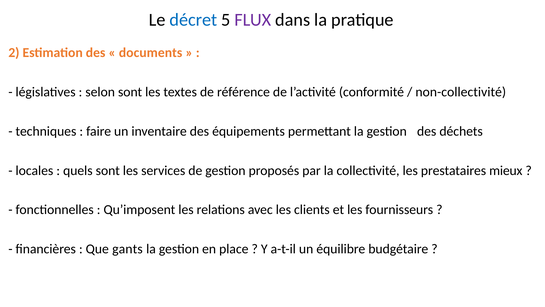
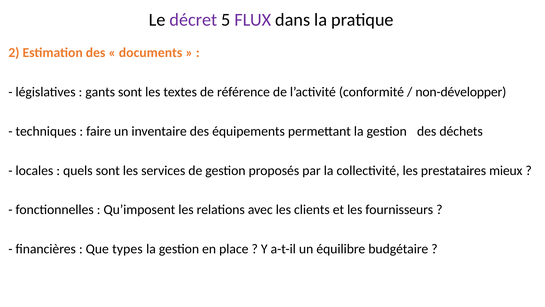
décret colour: blue -> purple
selon: selon -> gants
non-collectivité: non-collectivité -> non-développer
gants: gants -> types
